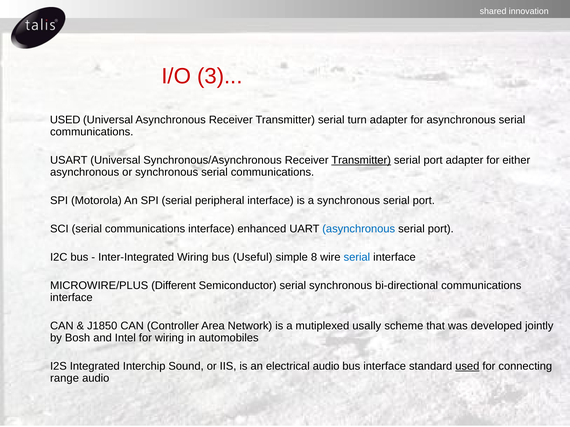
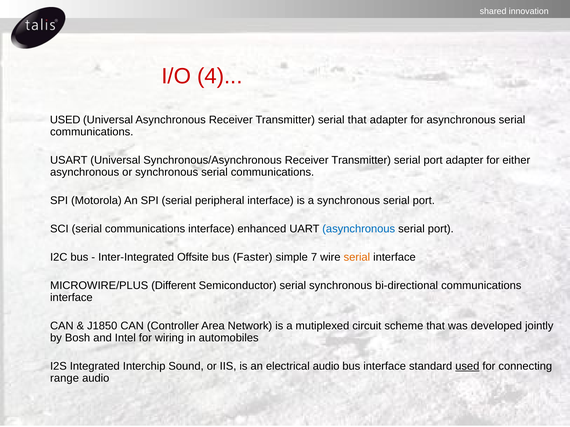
3: 3 -> 4
serial turn: turn -> that
Transmitter at (361, 160) underline: present -> none
Inter-Integrated Wiring: Wiring -> Offsite
Useful: Useful -> Faster
8: 8 -> 7
serial at (357, 258) colour: blue -> orange
usally: usally -> circuit
